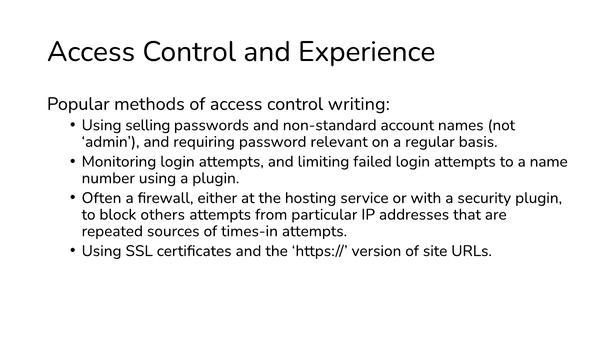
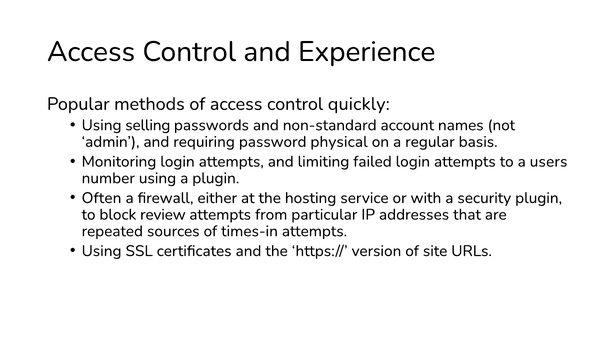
writing: writing -> quickly
relevant: relevant -> physical
name: name -> users
others: others -> review
